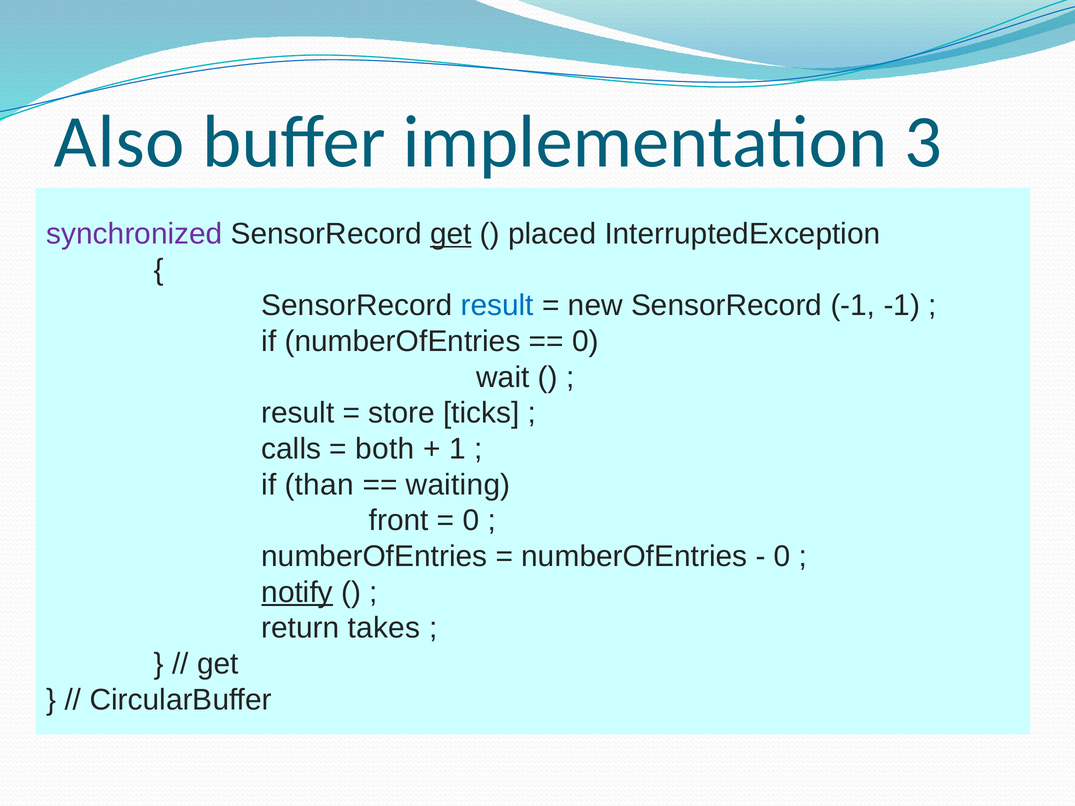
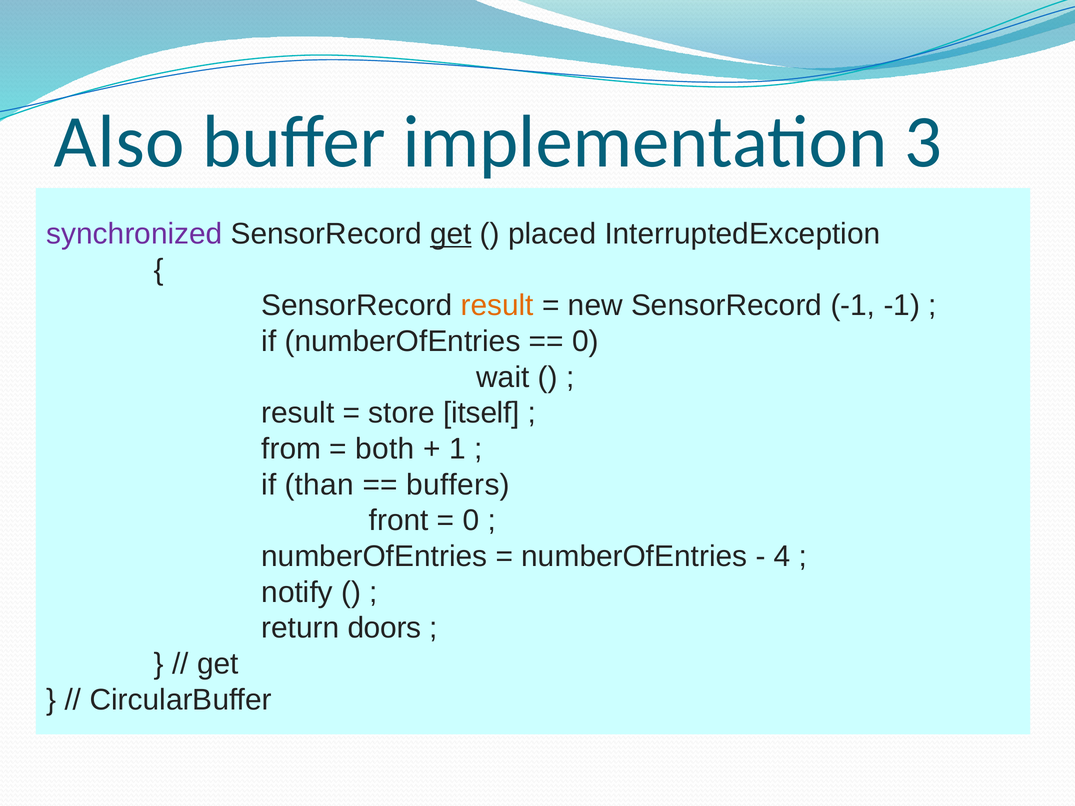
result at (497, 306) colour: blue -> orange
ticks: ticks -> itself
calls: calls -> from
waiting: waiting -> buffers
0 at (782, 557): 0 -> 4
notify underline: present -> none
takes: takes -> doors
